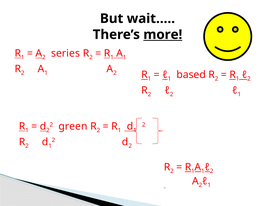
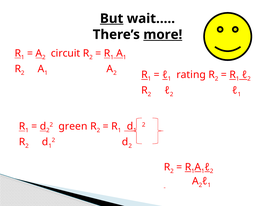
But underline: none -> present
series: series -> circuit
based: based -> rating
